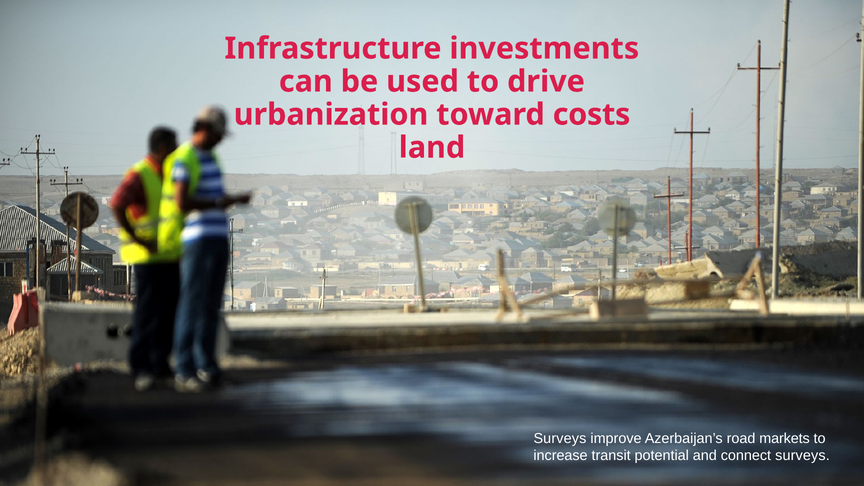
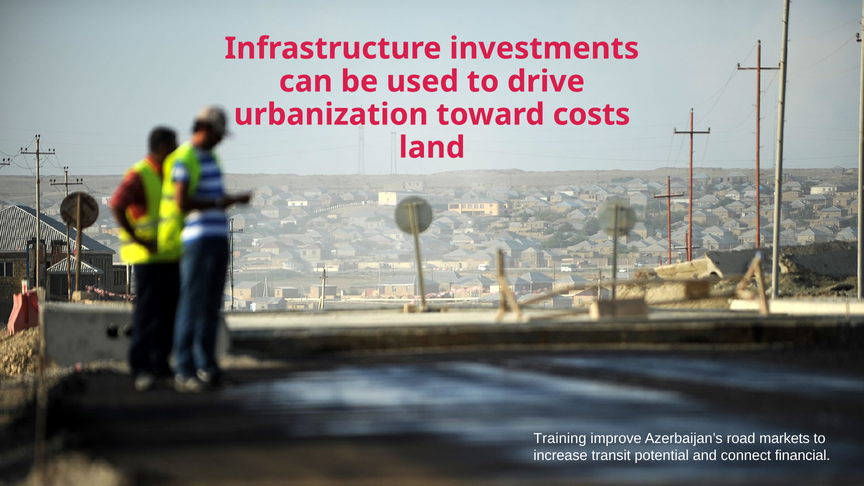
Surveys at (560, 438): Surveys -> Training
connect surveys: surveys -> financial
